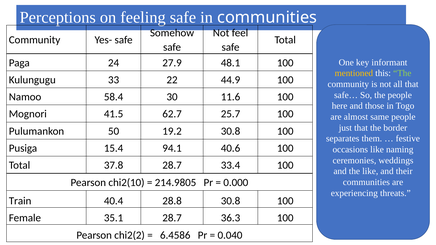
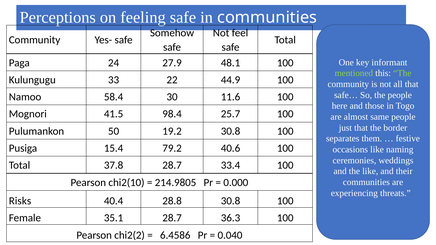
mentioned colour: yellow -> light green
62.7: 62.7 -> 98.4
94.1: 94.1 -> 79.2
Train: Train -> Risks
